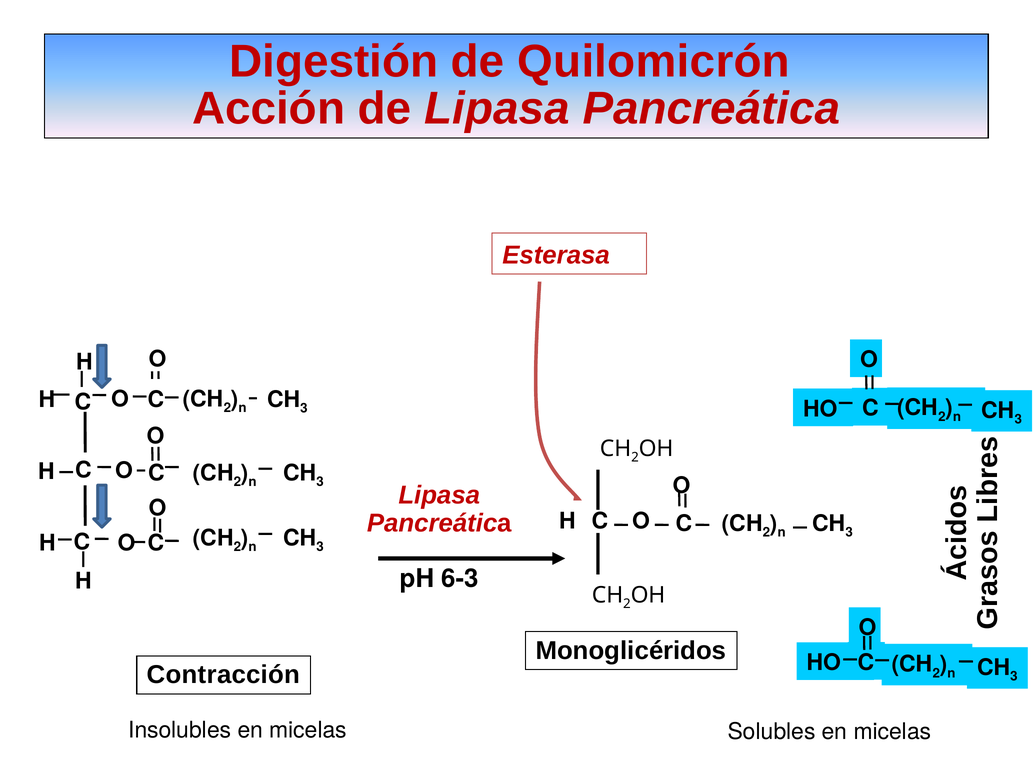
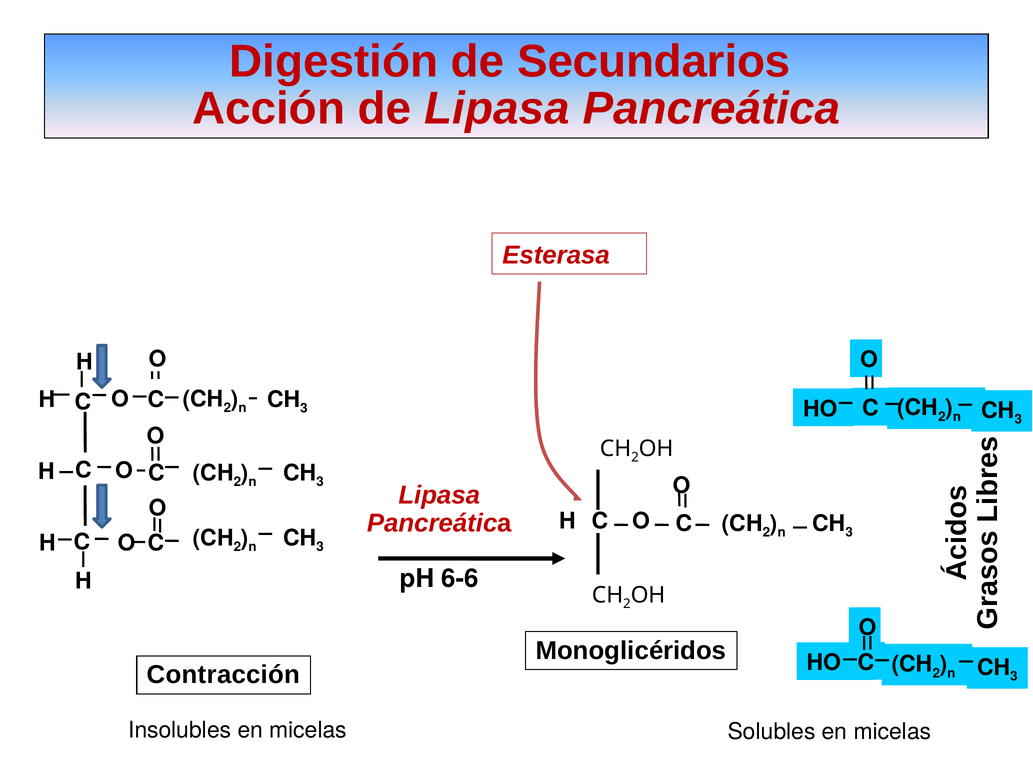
Quilomicrón: Quilomicrón -> Secundarios
6-3: 6-3 -> 6-6
